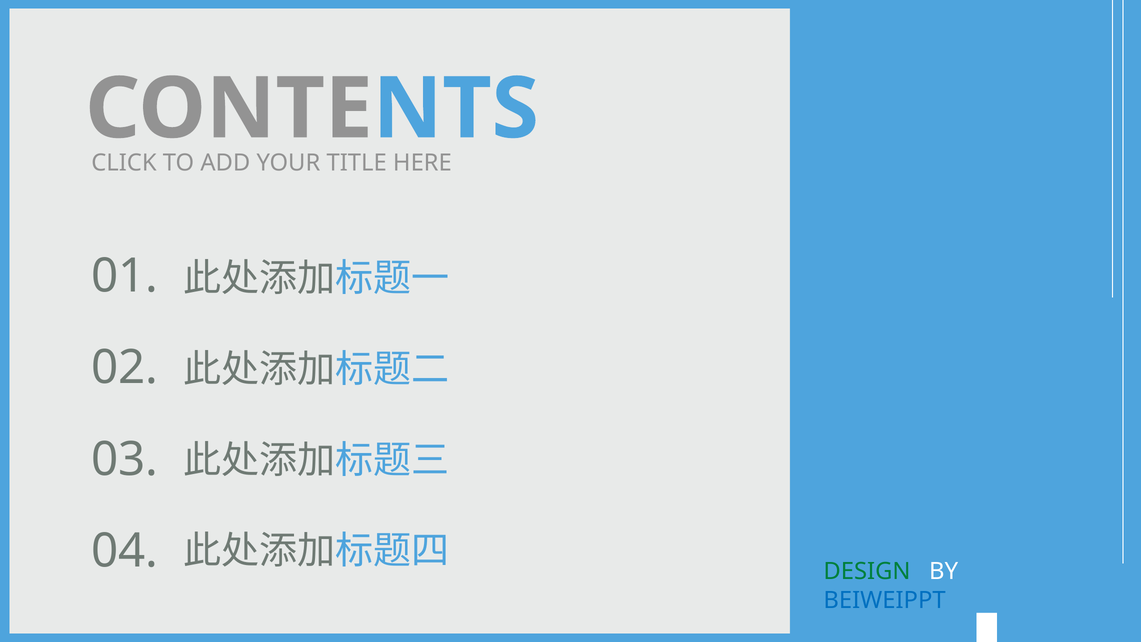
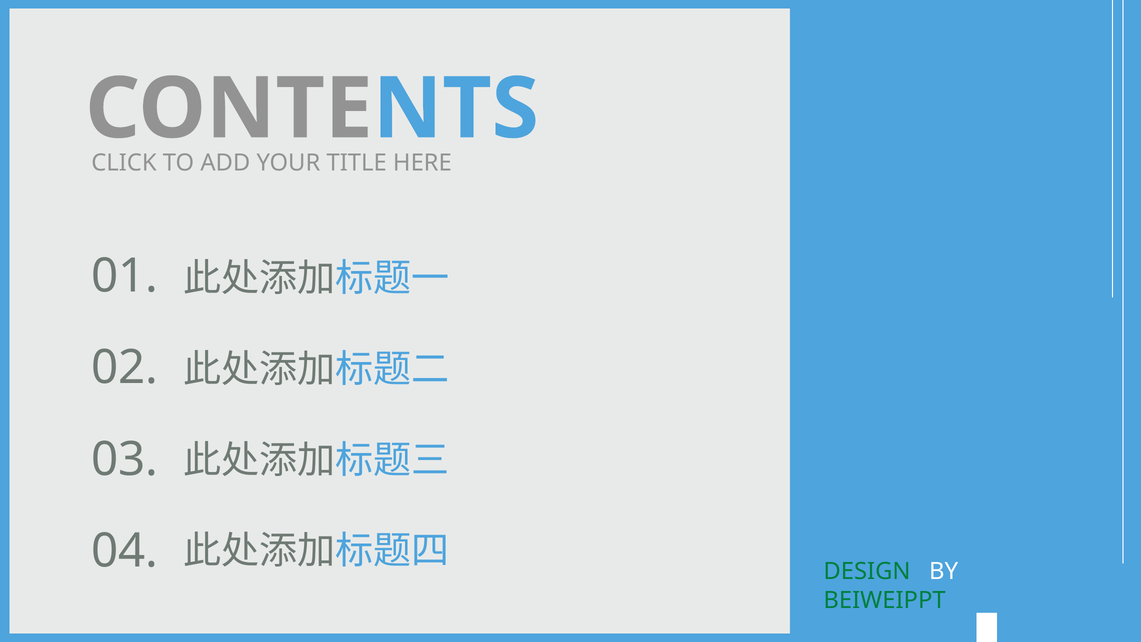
BEIWEIPPT colour: blue -> green
